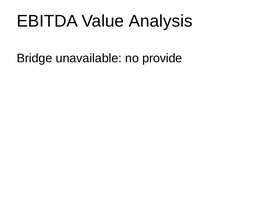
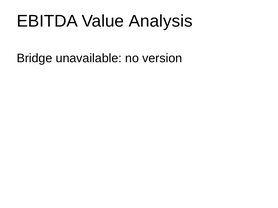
provide: provide -> version
